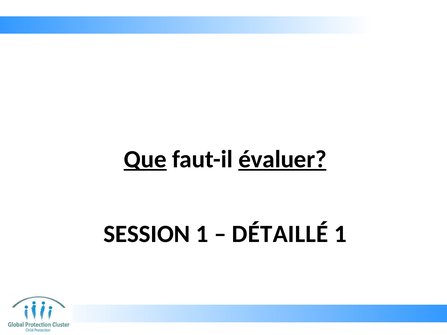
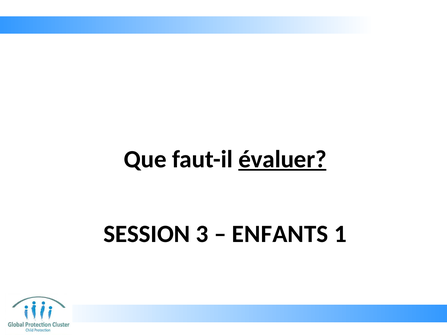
Que underline: present -> none
SESSION 1: 1 -> 3
DÉTAILLÉ: DÉTAILLÉ -> ENFANTS
